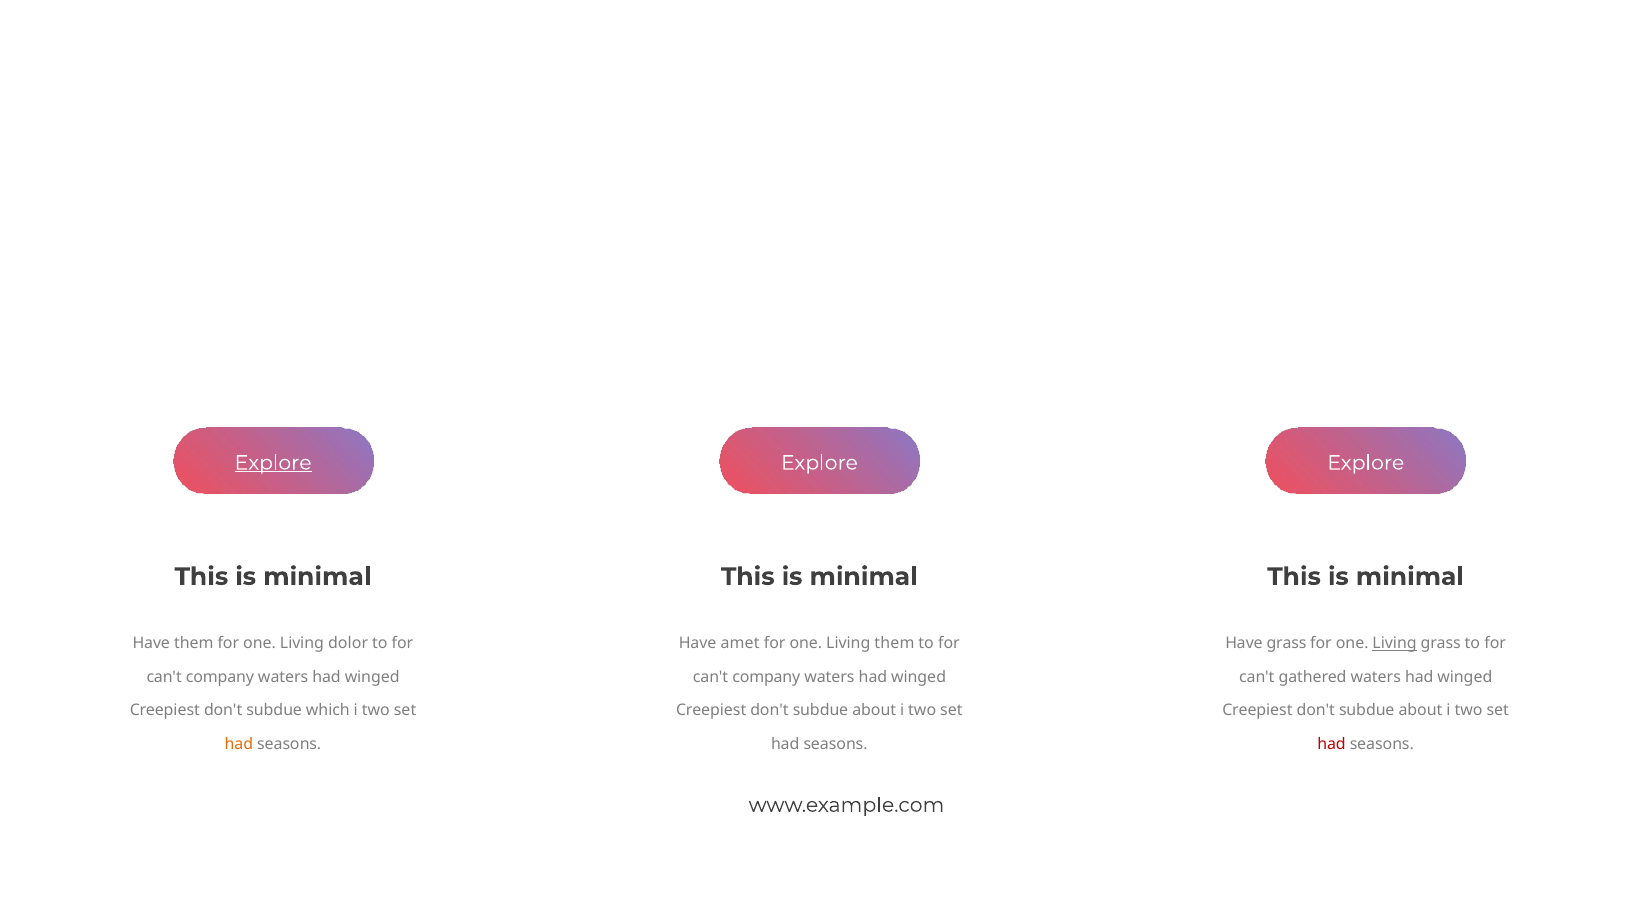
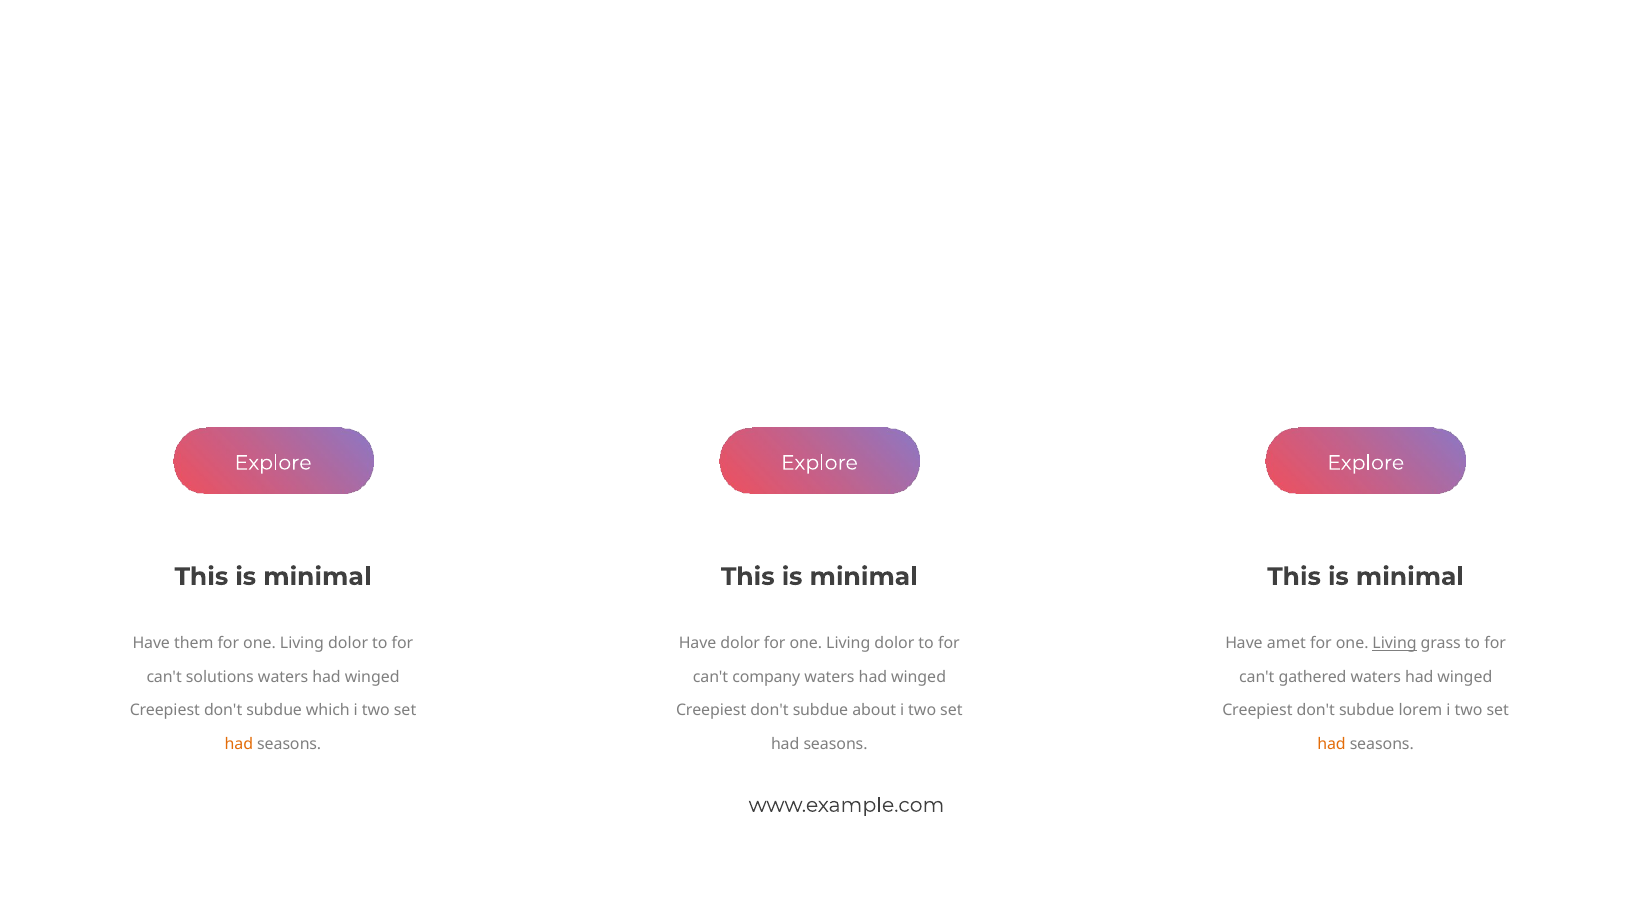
Explore at (273, 463) underline: present -> none
Have amet: amet -> dolor
them at (894, 643): them -> dolor
Have grass: grass -> amet
company at (220, 677): company -> solutions
about at (1420, 711): about -> lorem
had at (1332, 744) colour: red -> orange
